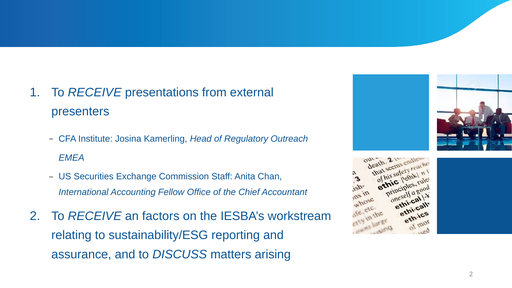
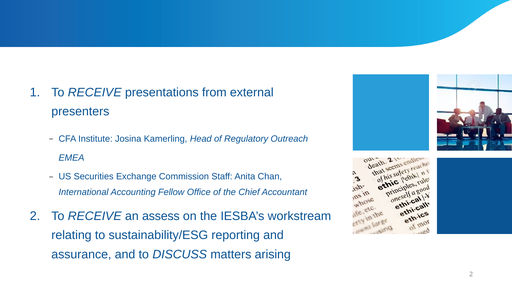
factors: factors -> assess
